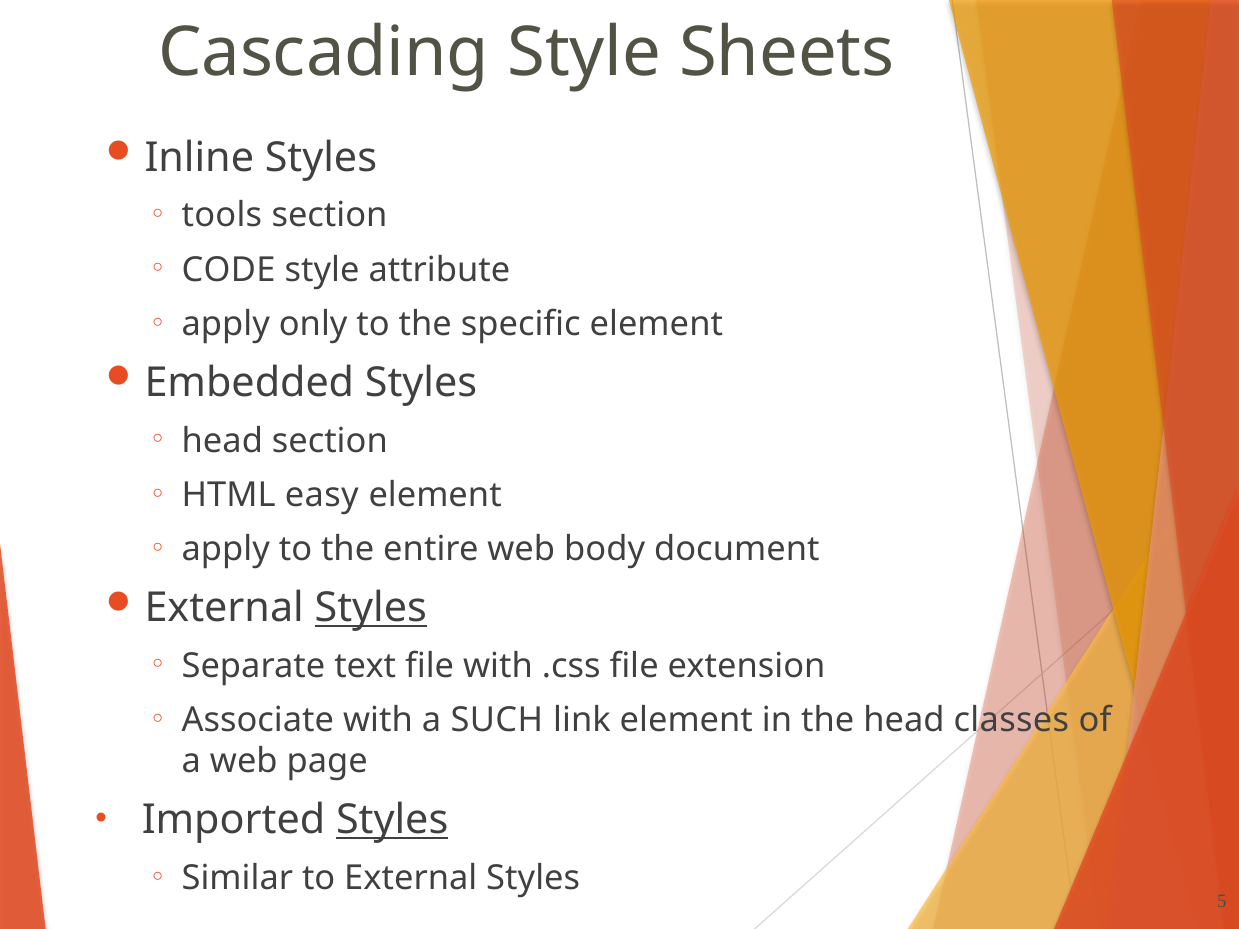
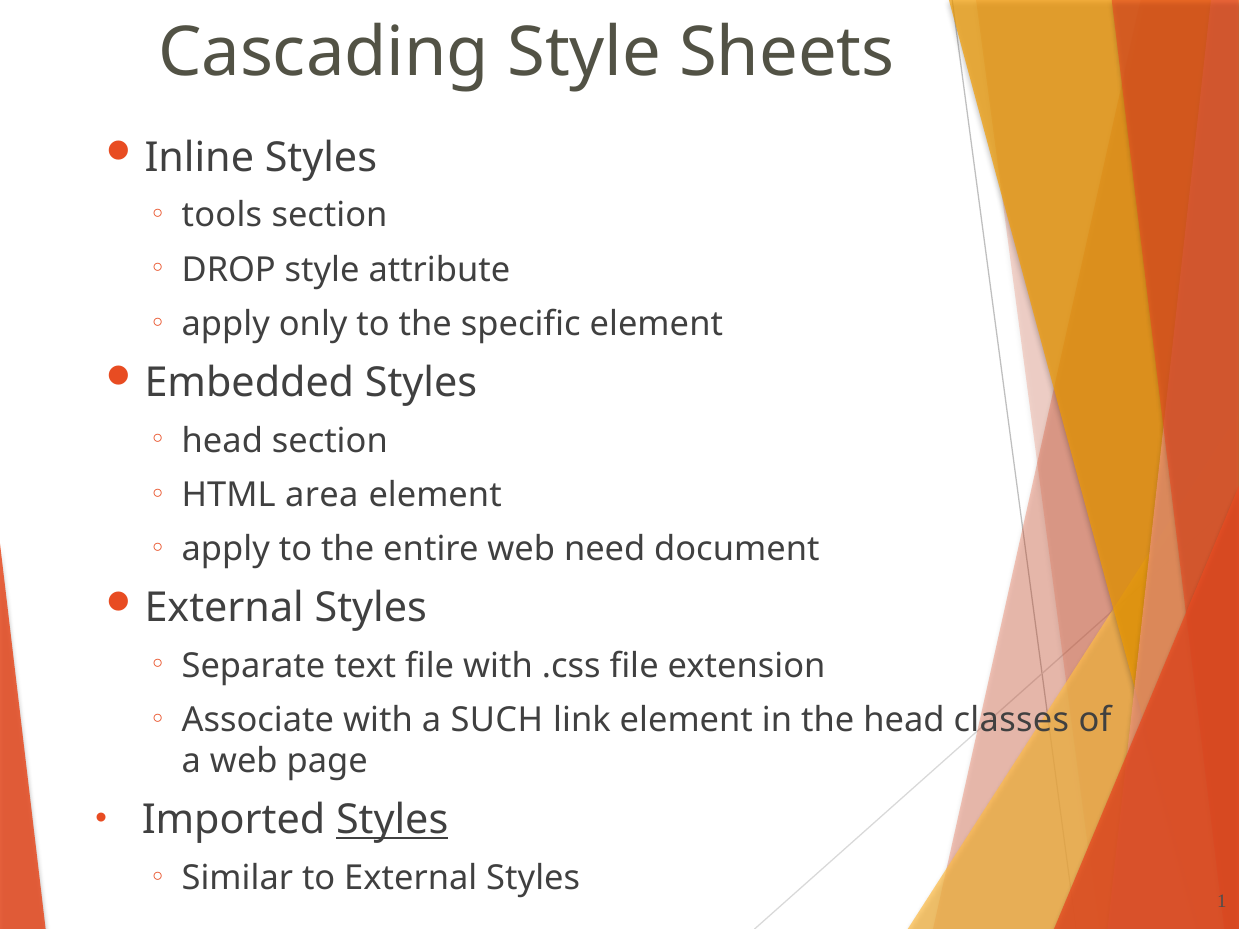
CODE: CODE -> DROP
easy: easy -> area
body: body -> need
Styles at (371, 608) underline: present -> none
5: 5 -> 1
